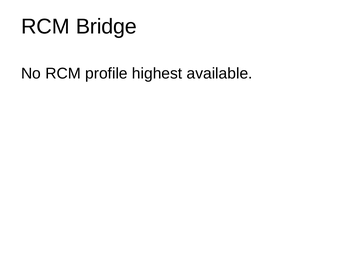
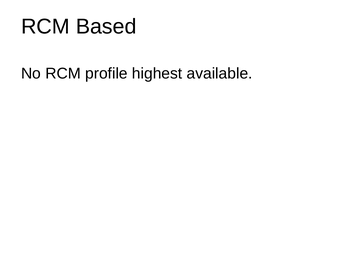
Bridge: Bridge -> Based
